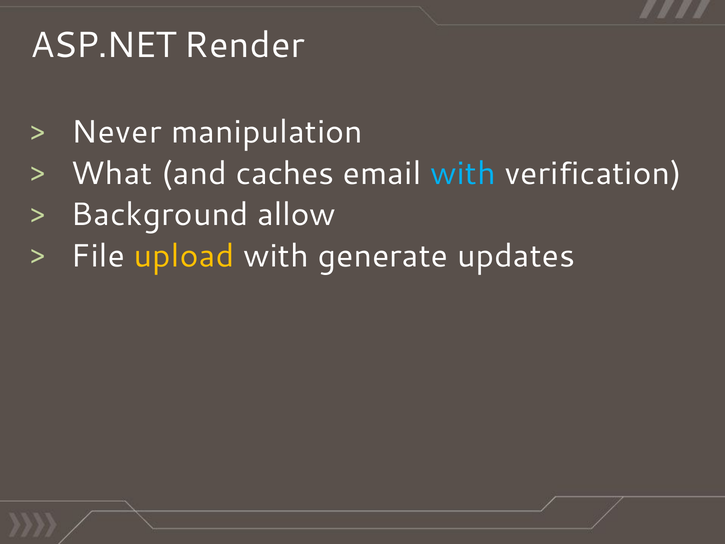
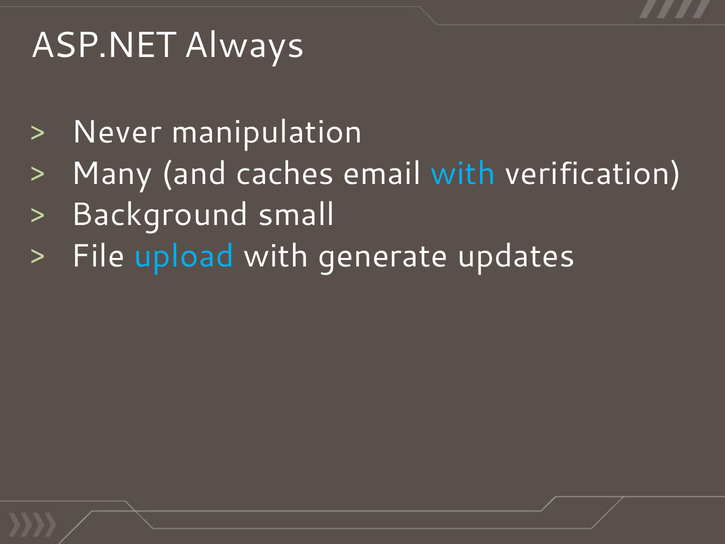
Render: Render -> Always
What: What -> Many
allow: allow -> small
upload colour: yellow -> light blue
